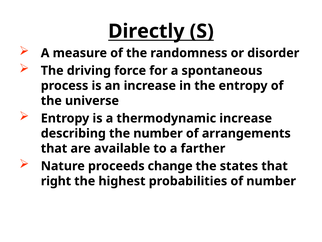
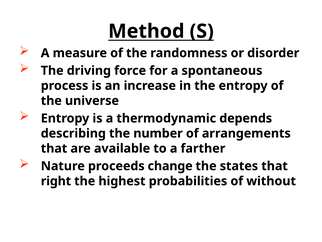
Directly: Directly -> Method
thermodynamic increase: increase -> depends
of number: number -> without
